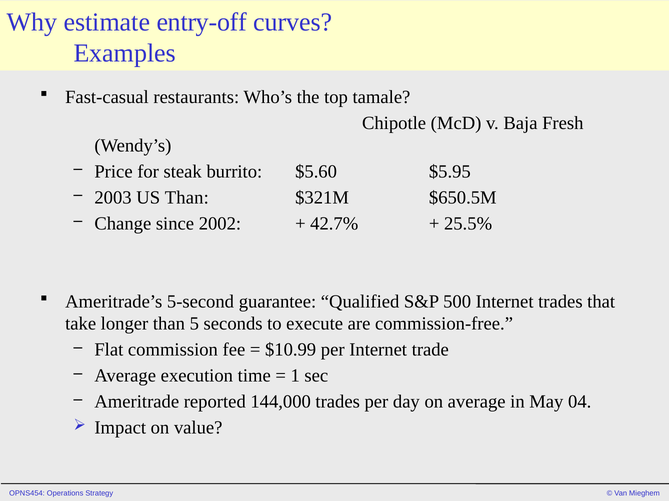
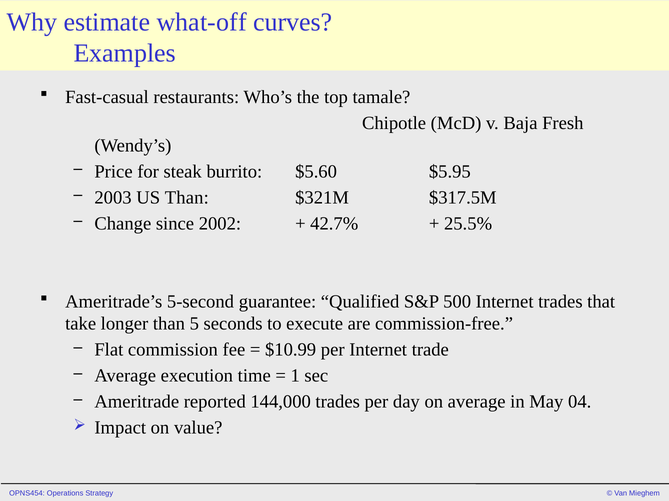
entry-off: entry-off -> what-off
$650.5M: $650.5M -> $317.5M
